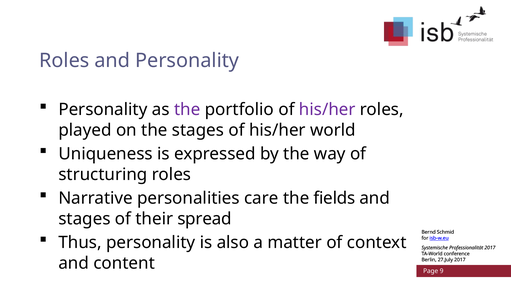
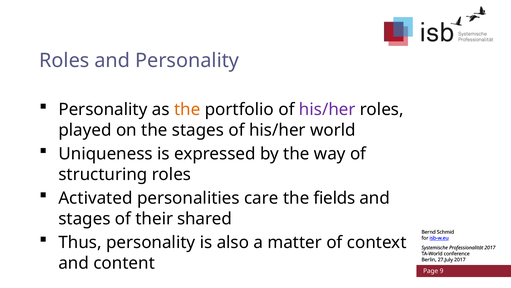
the at (187, 109) colour: purple -> orange
Narrative: Narrative -> Activated
spread: spread -> shared
